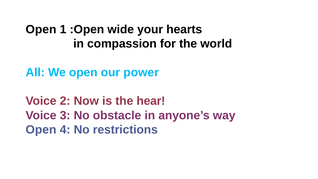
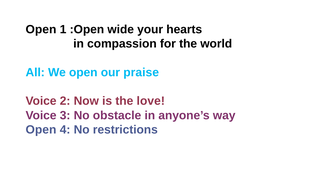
power: power -> praise
hear: hear -> love
